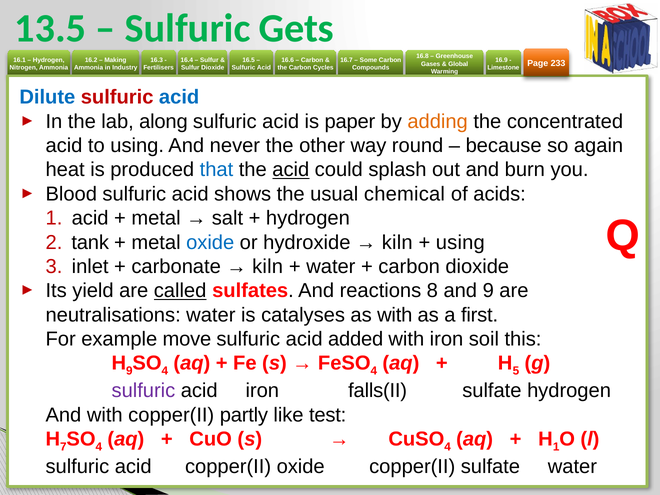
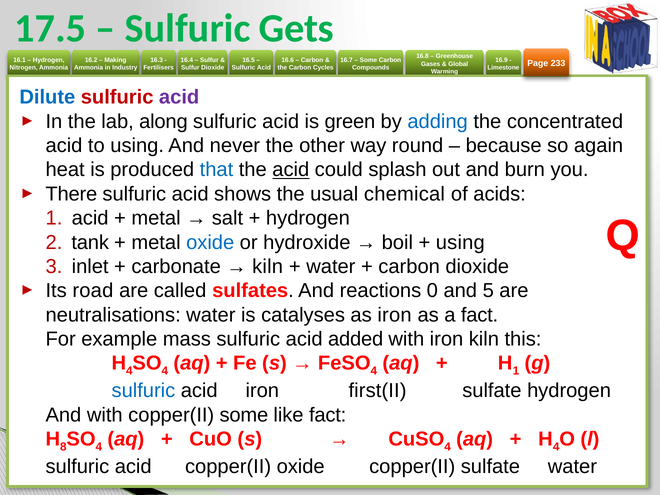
13.5: 13.5 -> 17.5
acid at (179, 97) colour: blue -> purple
paper: paper -> green
adding colour: orange -> blue
Blood: Blood -> There
kiln at (397, 242): kiln -> boil
yield: yield -> road
called underline: present -> none
8: 8 -> 0
and 9: 9 -> 5
as with: with -> iron
a first: first -> fact
move: move -> mass
iron soil: soil -> kiln
9 at (129, 371): 9 -> 4
5 at (516, 371): 5 -> 1
sulfuric at (143, 391) colour: purple -> blue
falls(II: falls(II -> first(II
copper(II partly: partly -> some
like test: test -> fact
7: 7 -> 8
1 at (556, 447): 1 -> 4
